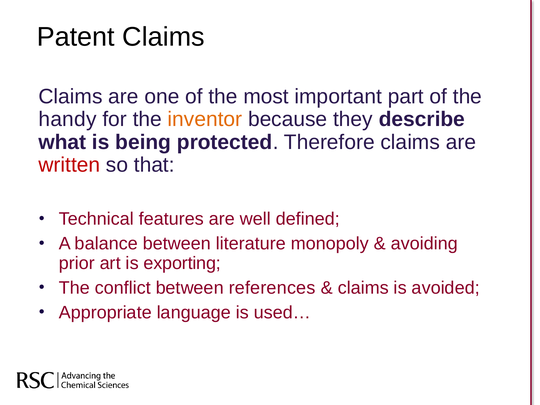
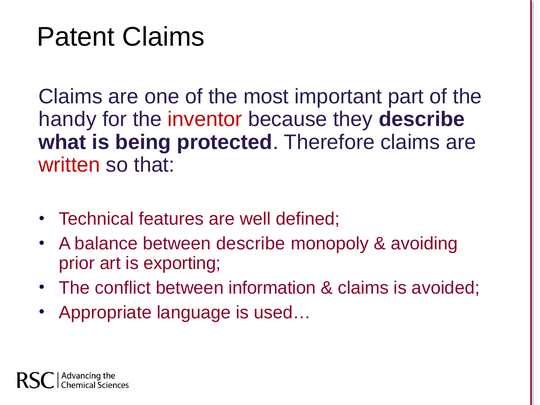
inventor colour: orange -> red
between literature: literature -> describe
references: references -> information
